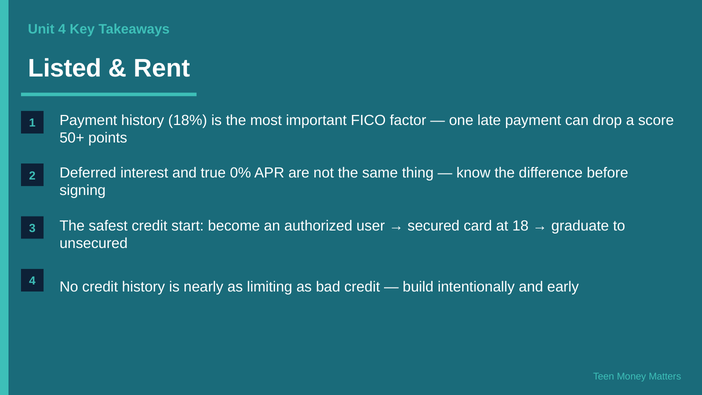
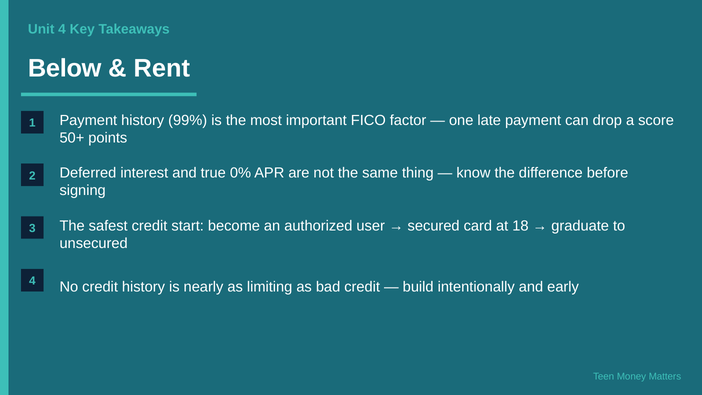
Listed: Listed -> Below
18%: 18% -> 99%
